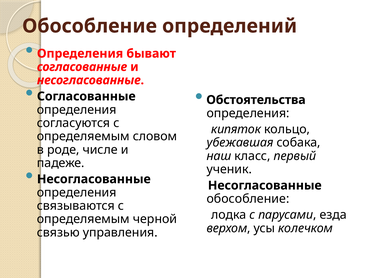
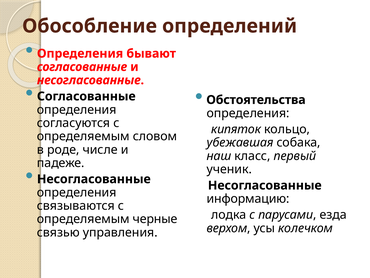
обособление at (248, 198): обособление -> информацию
черной: черной -> черные
